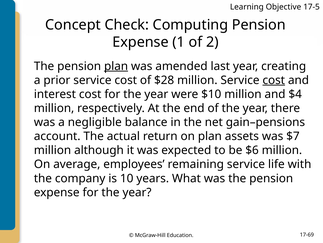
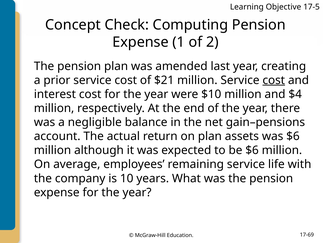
plan at (116, 66) underline: present -> none
$28: $28 -> $21
was $7: $7 -> $6
